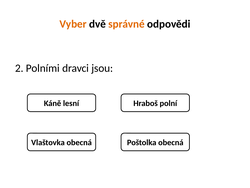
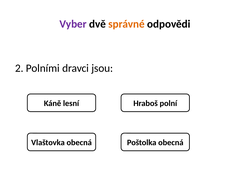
Vyber colour: orange -> purple
